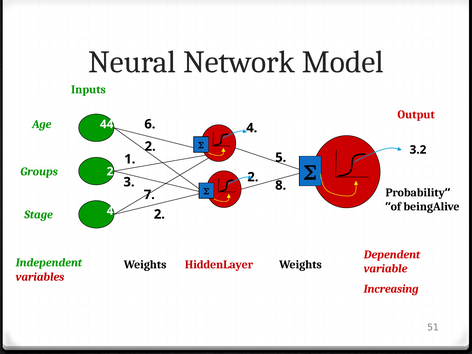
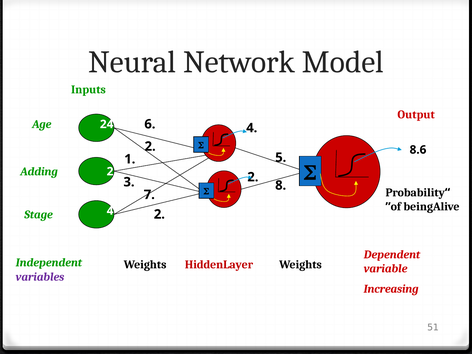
44: 44 -> 24
3.2: 3.2 -> 8.6
Groups: Groups -> Adding
variables colour: red -> purple
